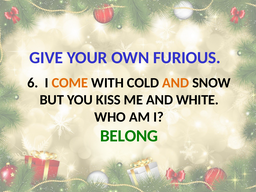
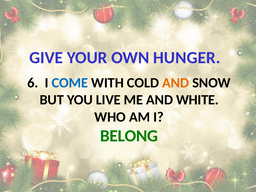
FURIOUS: FURIOUS -> HUNGER
COME colour: orange -> blue
KISS: KISS -> LIVE
